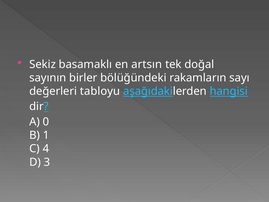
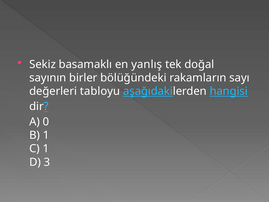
artsın: artsın -> yanlış
C 4: 4 -> 1
